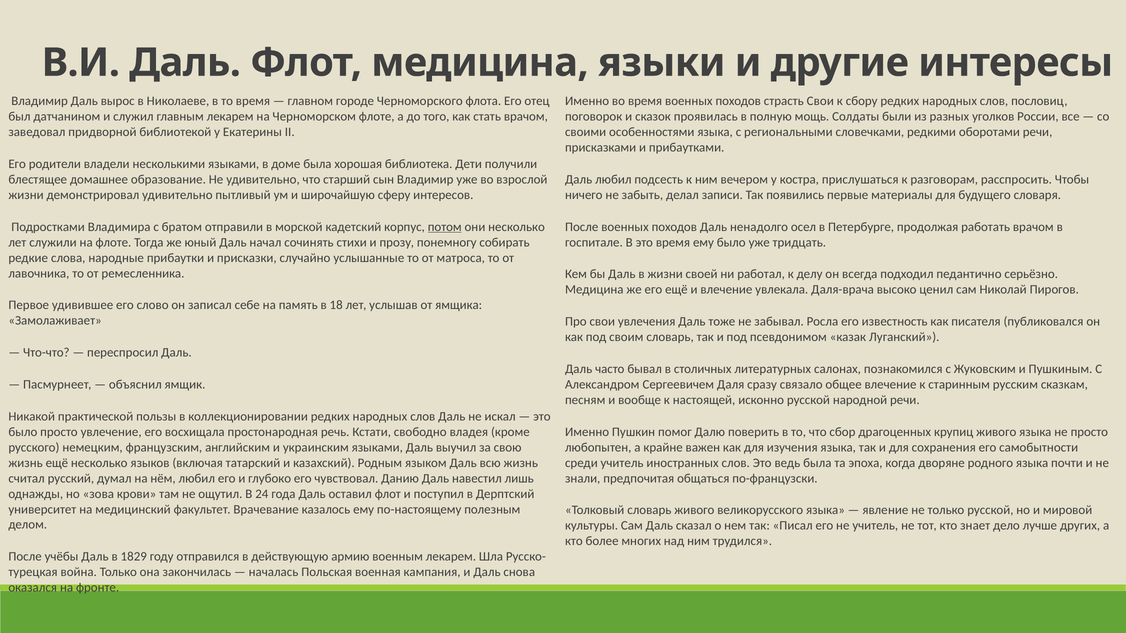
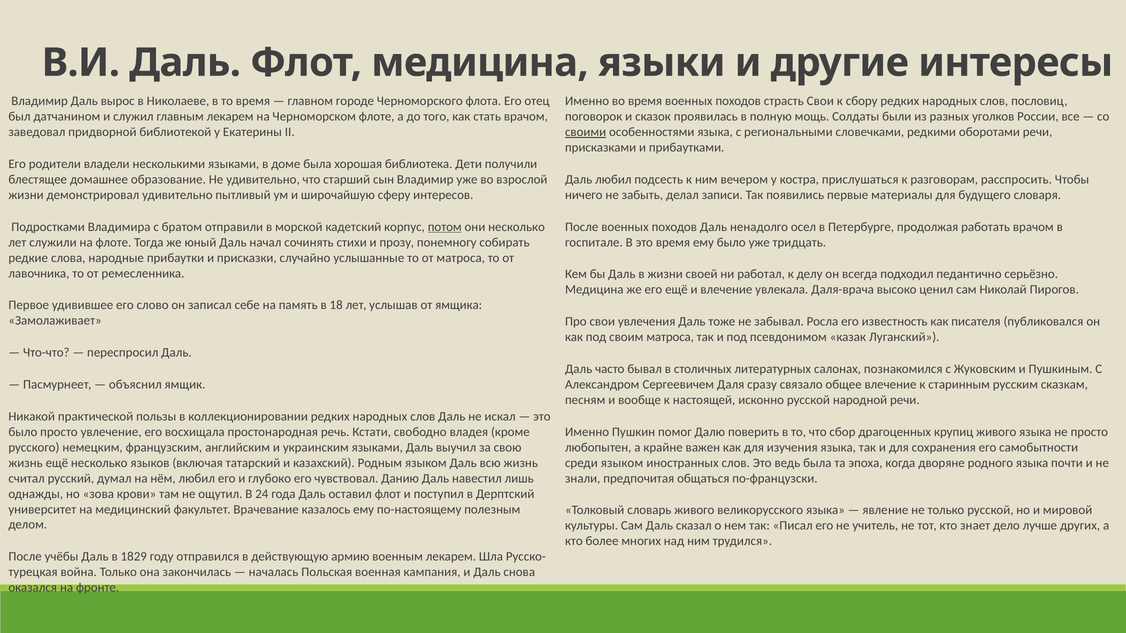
своими underline: none -> present
своим словарь: словарь -> матроса
среди учитель: учитель -> языком
